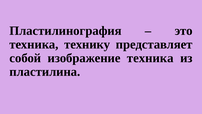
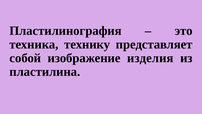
изображение техника: техника -> изделия
